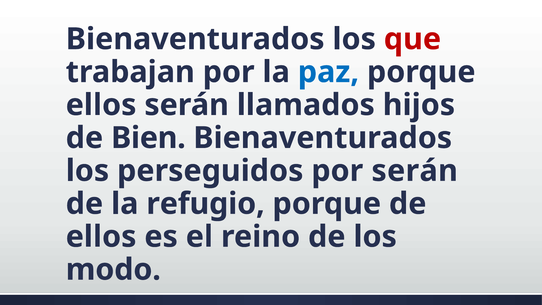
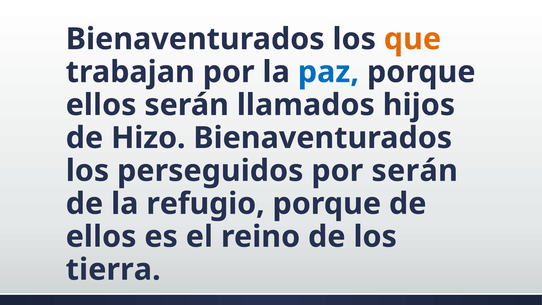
que colour: red -> orange
Bien: Bien -> Hizo
modo: modo -> tierra
